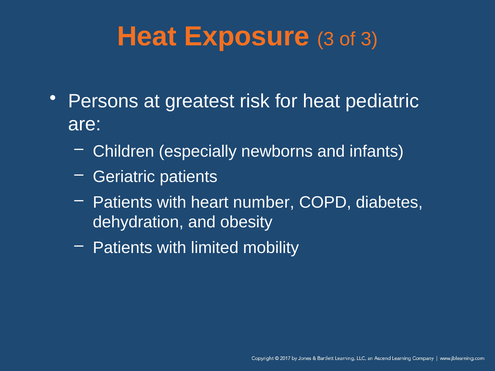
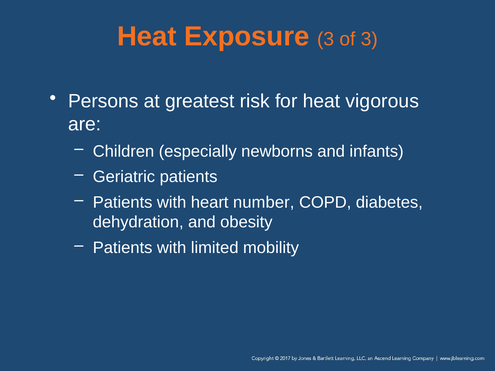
pediatric: pediatric -> vigorous
